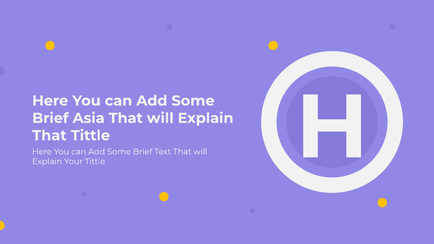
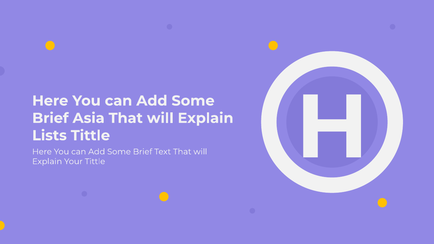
That at (49, 136): That -> Lists
